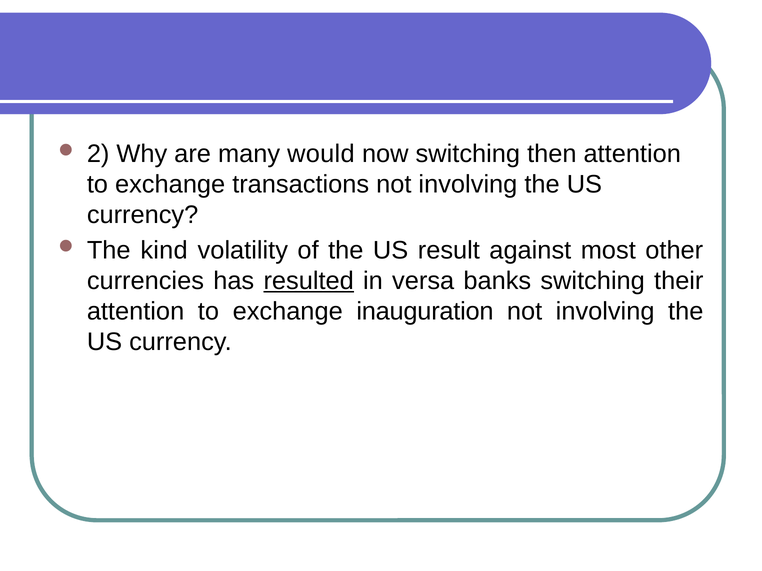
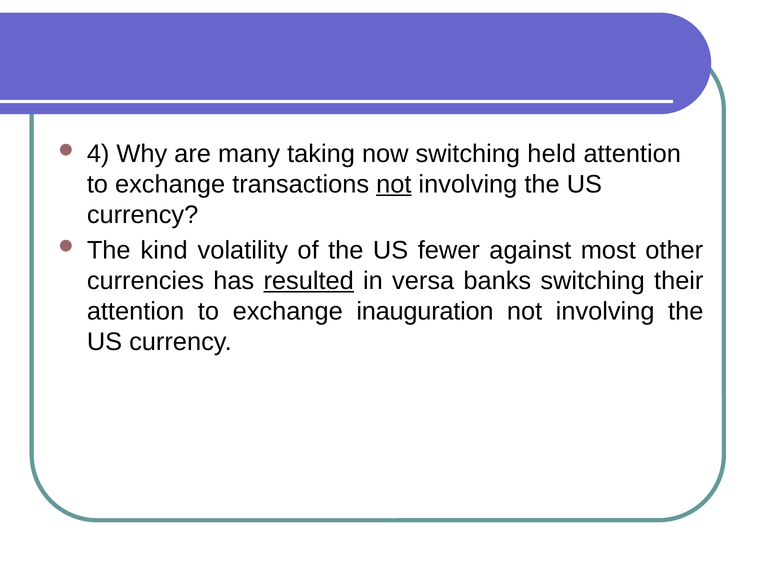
2: 2 -> 4
would: would -> taking
then: then -> held
not at (394, 185) underline: none -> present
result: result -> fewer
